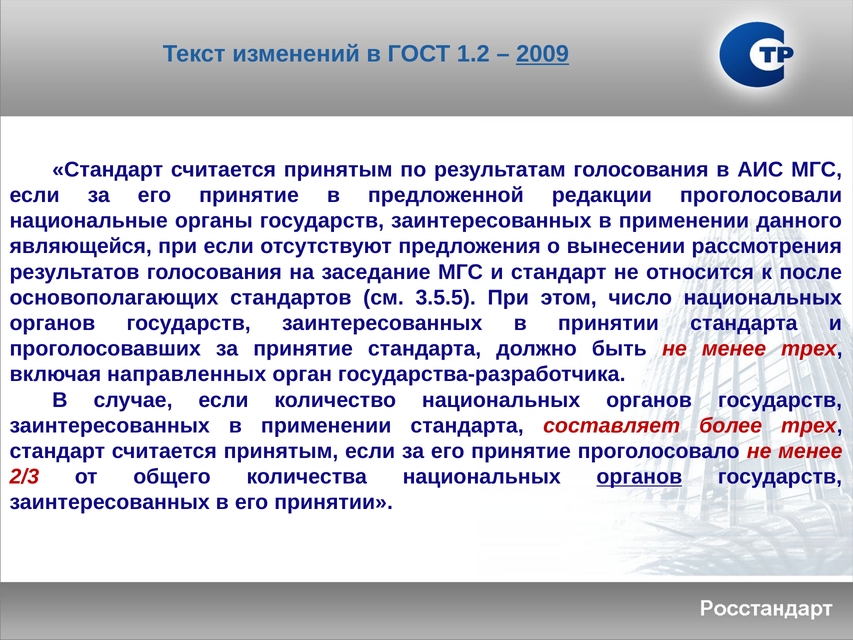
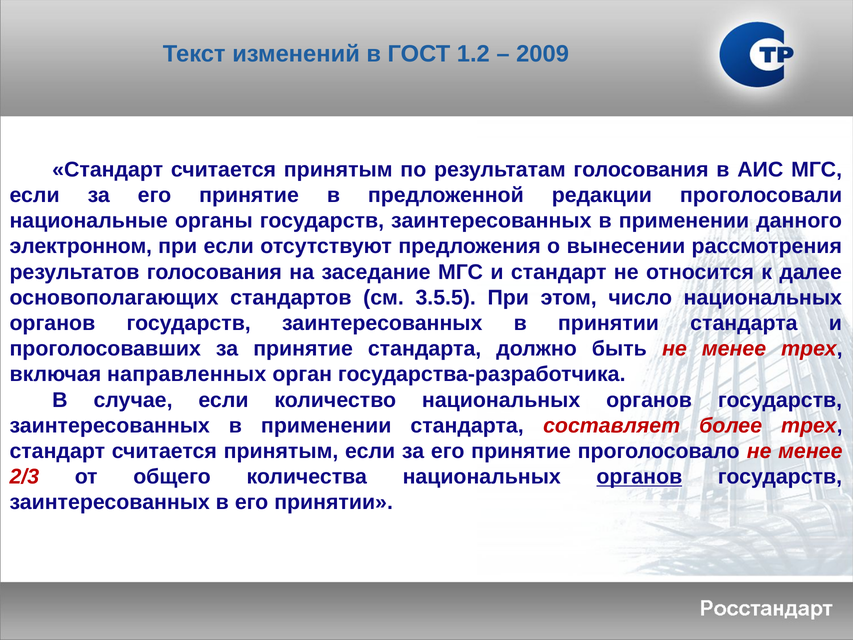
2009 underline: present -> none
являющейся: являющейся -> электронном
после: после -> далее
